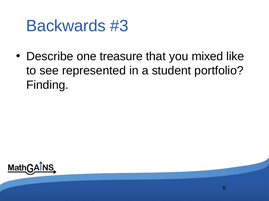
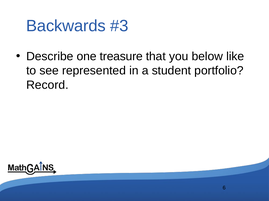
mixed: mixed -> below
Finding: Finding -> Record
